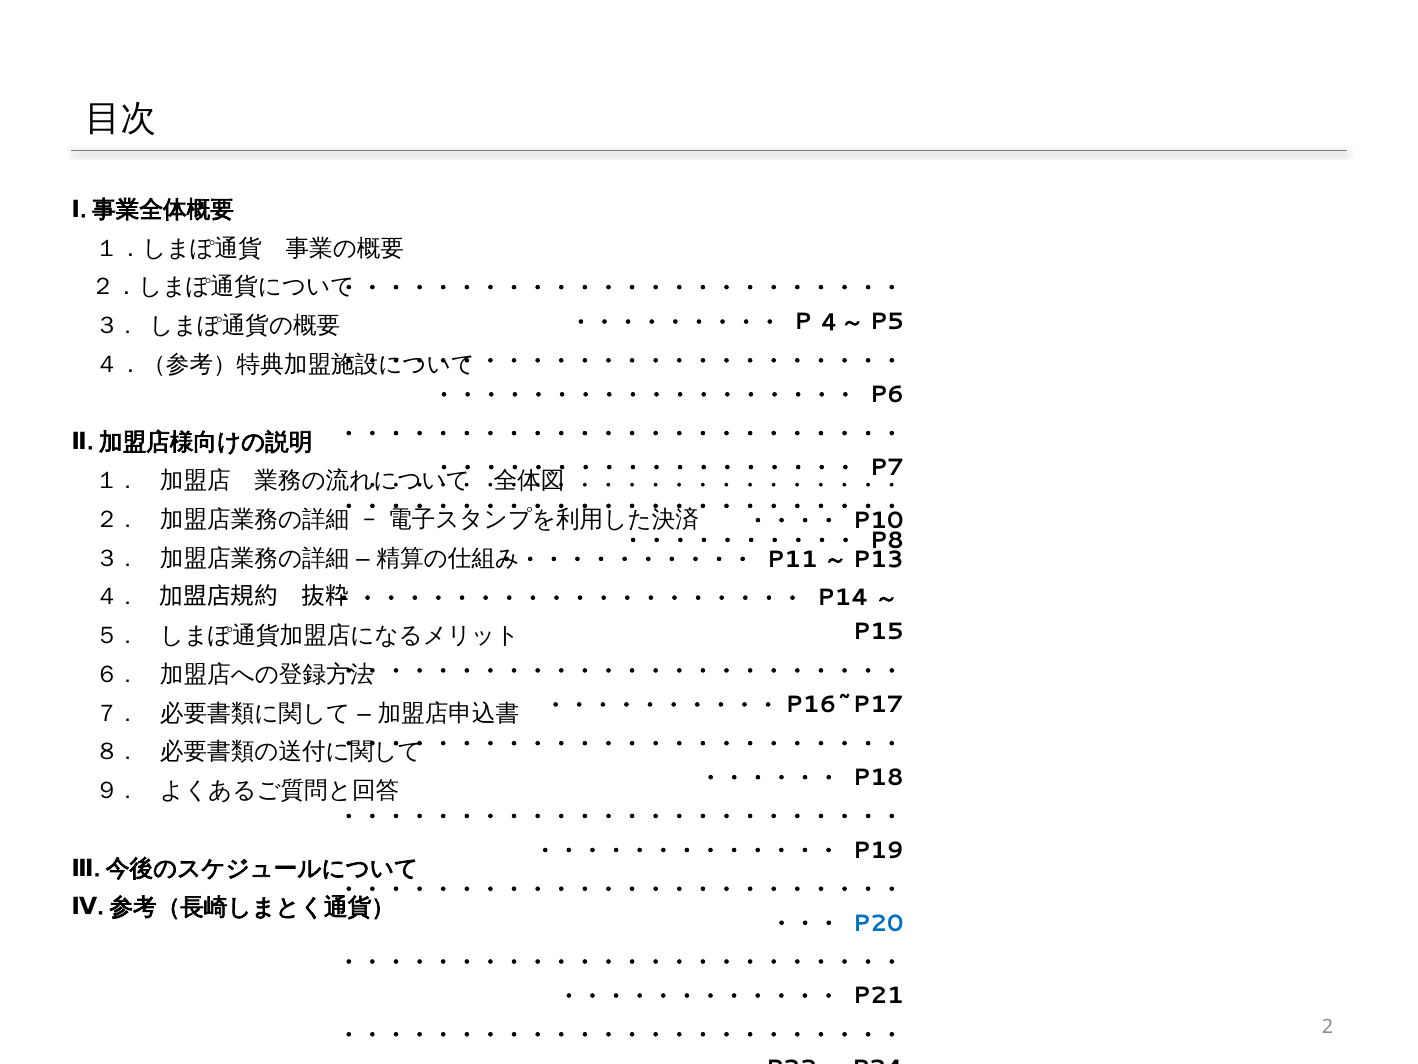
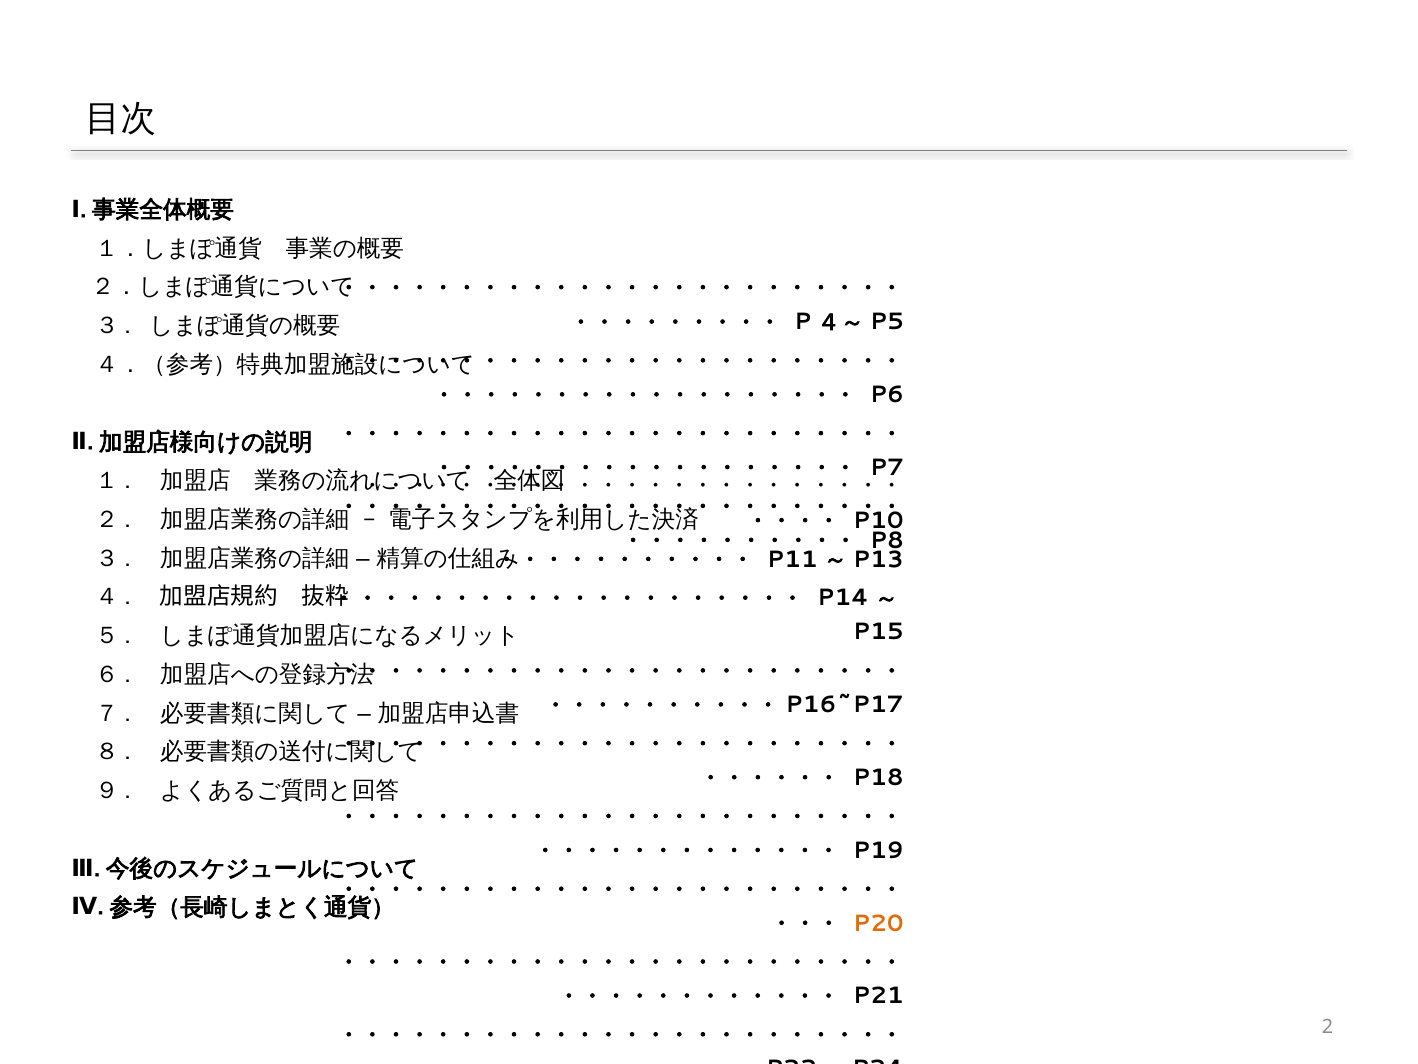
P20 colour: blue -> orange
